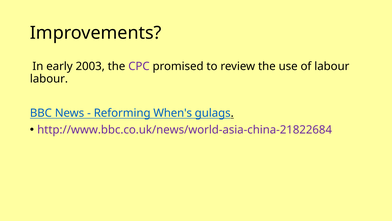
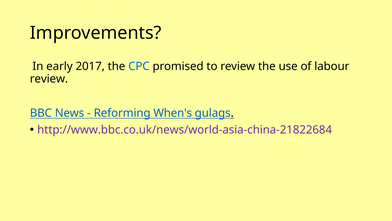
2003: 2003 -> 2017
CPC colour: purple -> blue
labour at (49, 79): labour -> review
